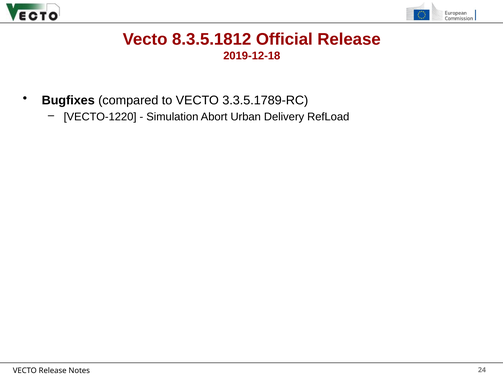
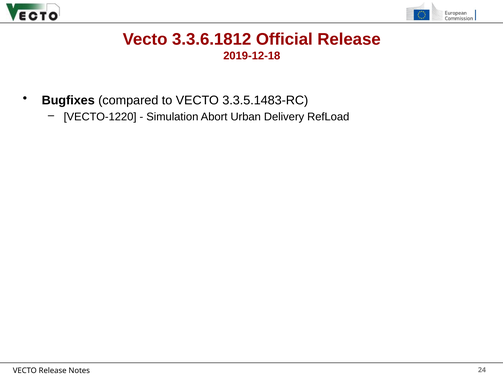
8.3.5.1812: 8.3.5.1812 -> 3.3.6.1812
3.3.5.1789-RC: 3.3.5.1789-RC -> 3.3.5.1483-RC
